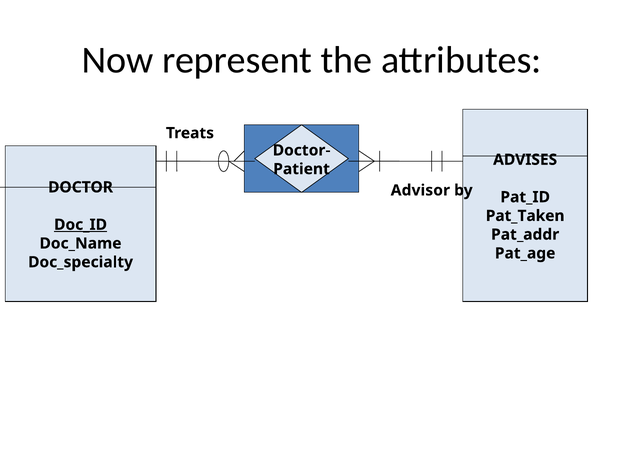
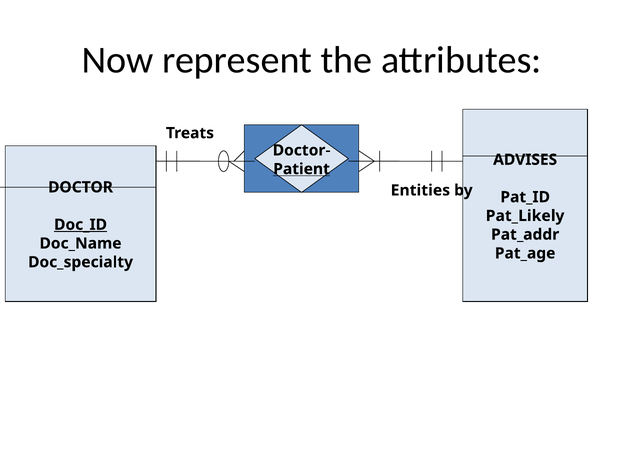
Patient underline: none -> present
Advisor: Advisor -> Entities
Pat_Taken: Pat_Taken -> Pat_Likely
